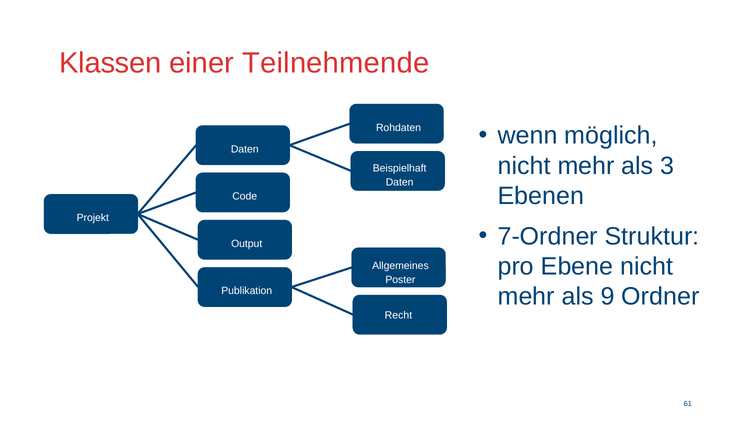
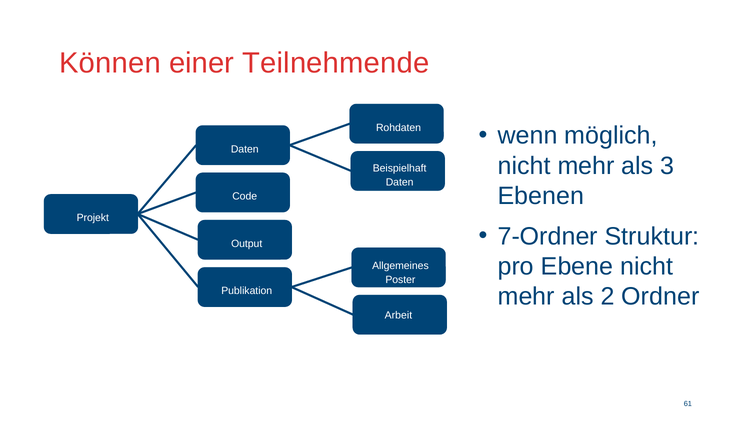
Klassen: Klassen -> Können
9: 9 -> 2
Recht: Recht -> Arbeit
